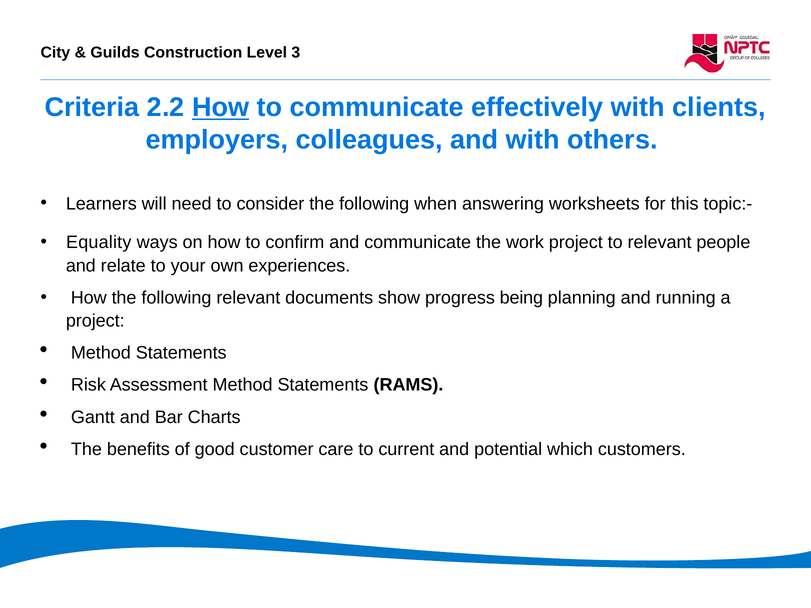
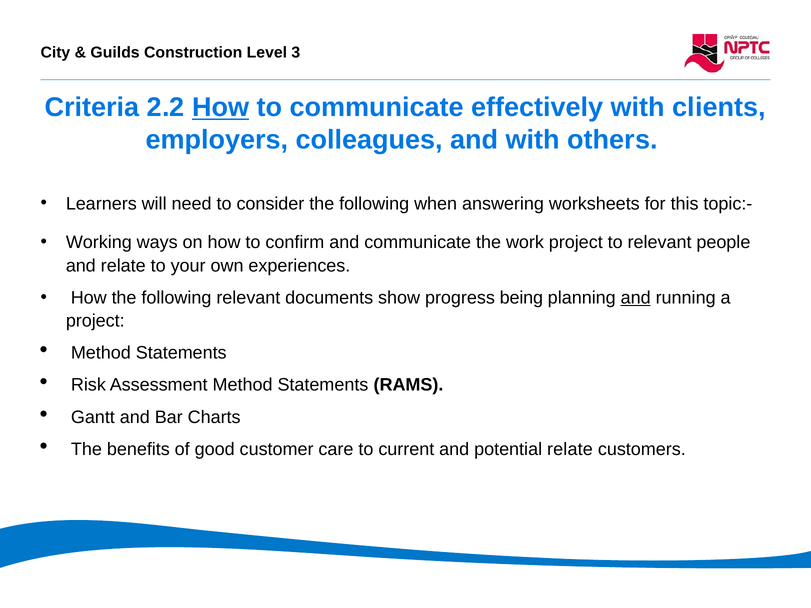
Equality: Equality -> Working
and at (636, 298) underline: none -> present
potential which: which -> relate
